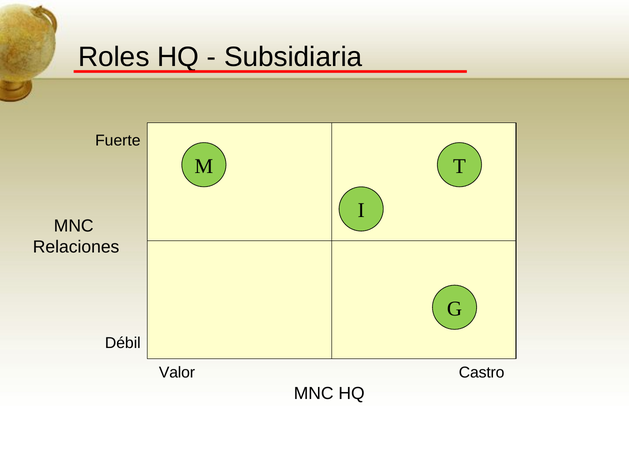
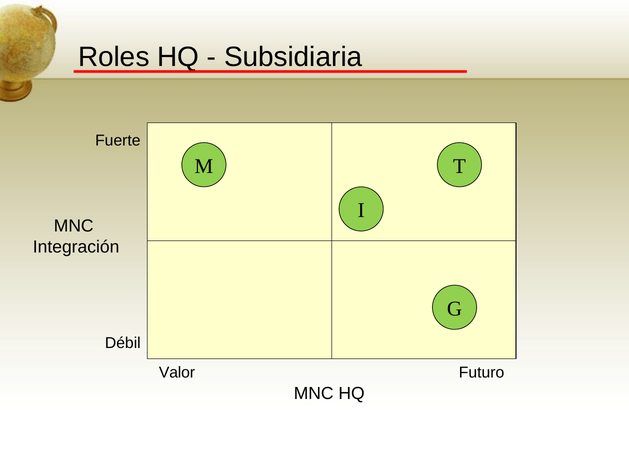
Relaciones: Relaciones -> Integración
Castro: Castro -> Futuro
